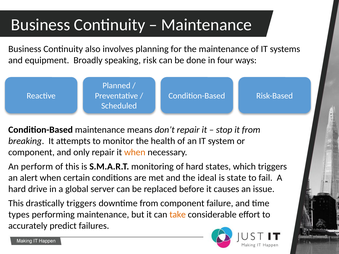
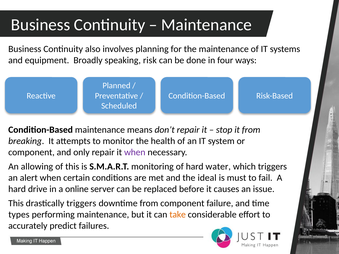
when at (135, 153) colour: orange -> purple
perform: perform -> allowing
states: states -> water
state: state -> must
global: global -> online
